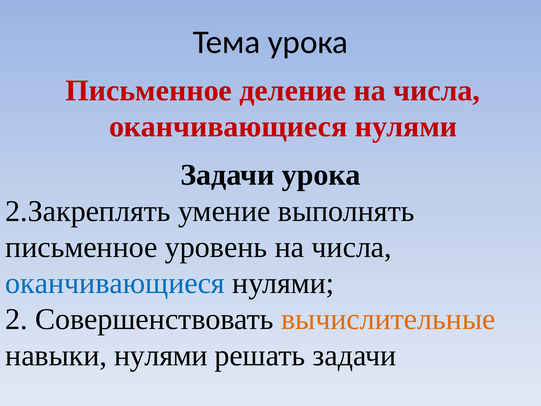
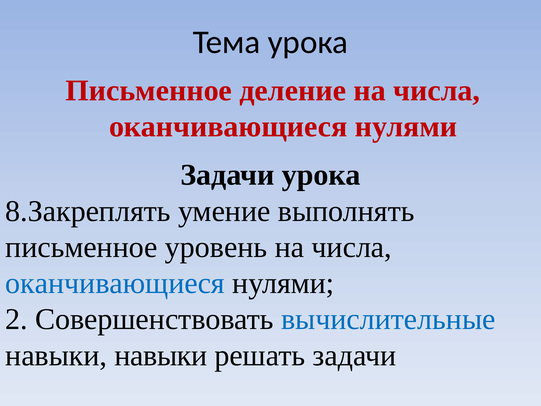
2.Закреплять: 2.Закреплять -> 8.Закреплять
вычислительные colour: orange -> blue
навыки нулями: нулями -> навыки
